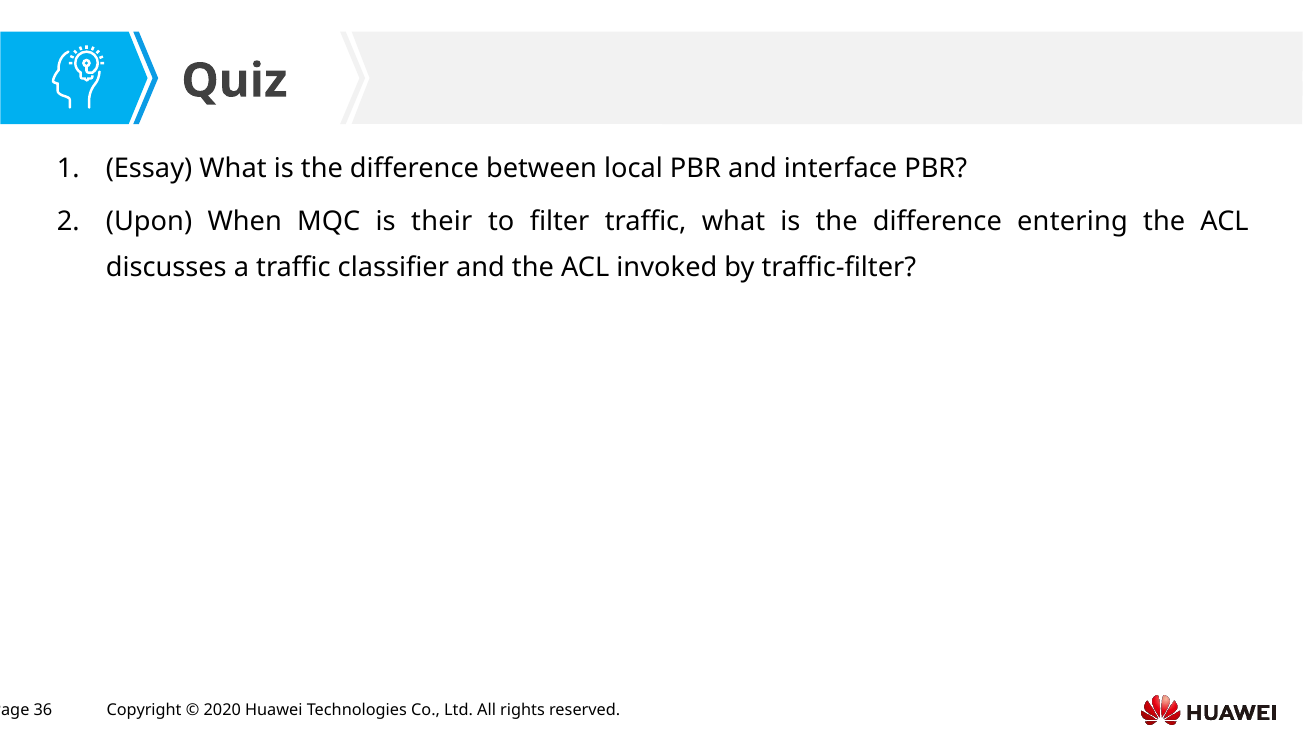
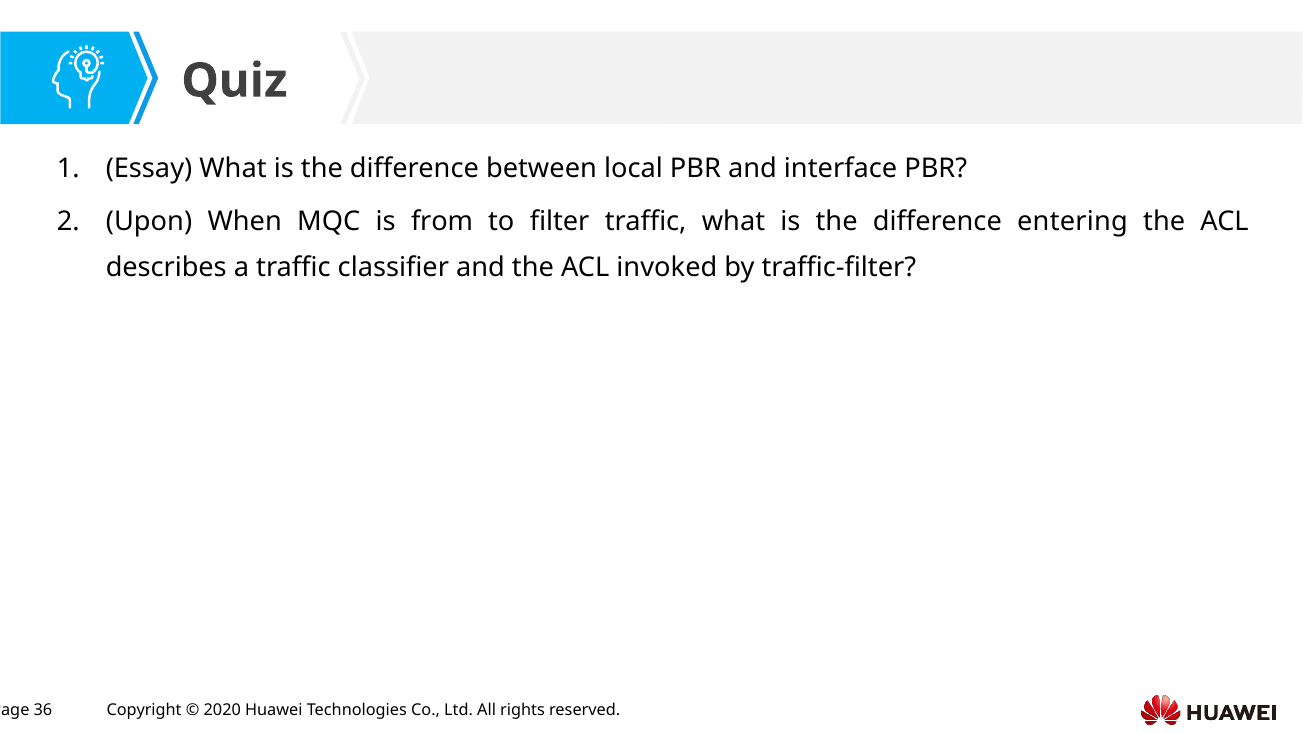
their: their -> from
discusses: discusses -> describes
